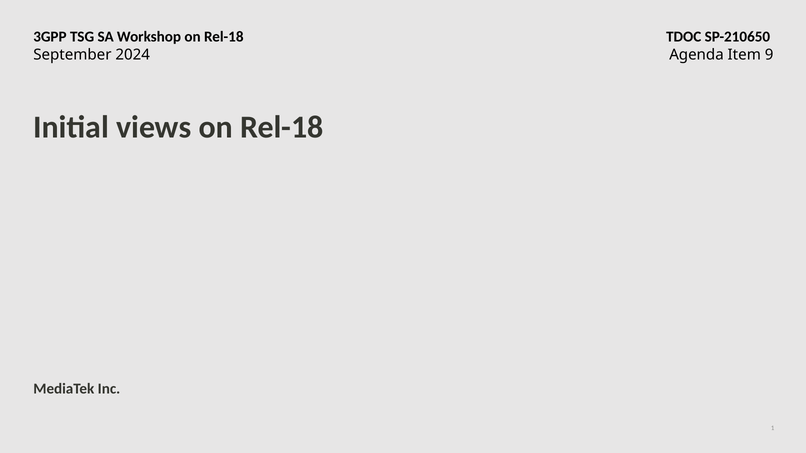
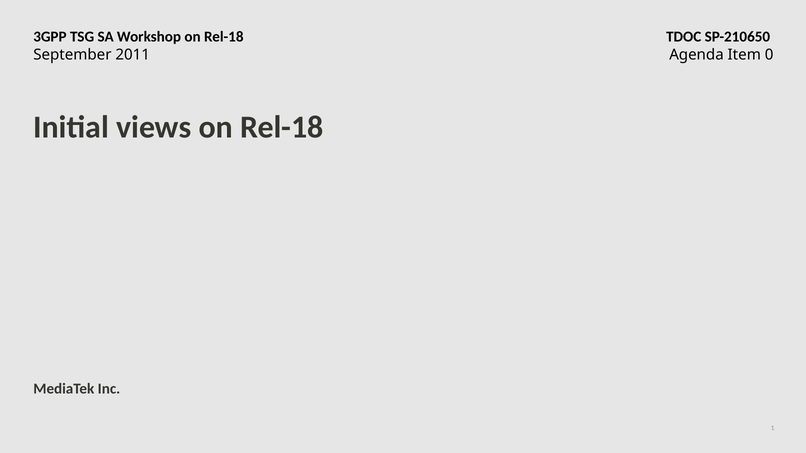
2024: 2024 -> 2011
9: 9 -> 0
